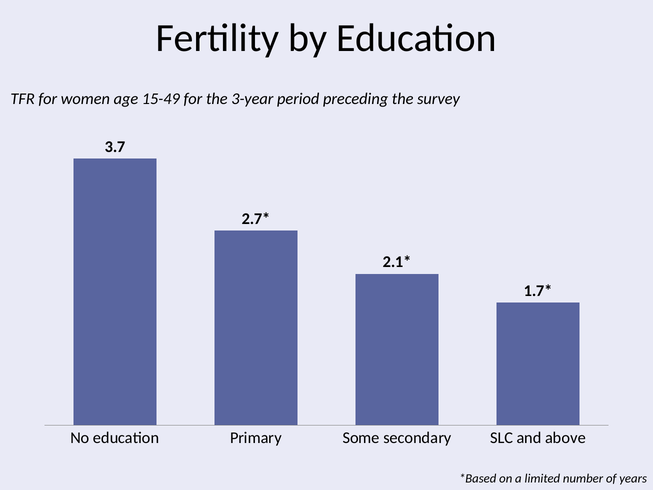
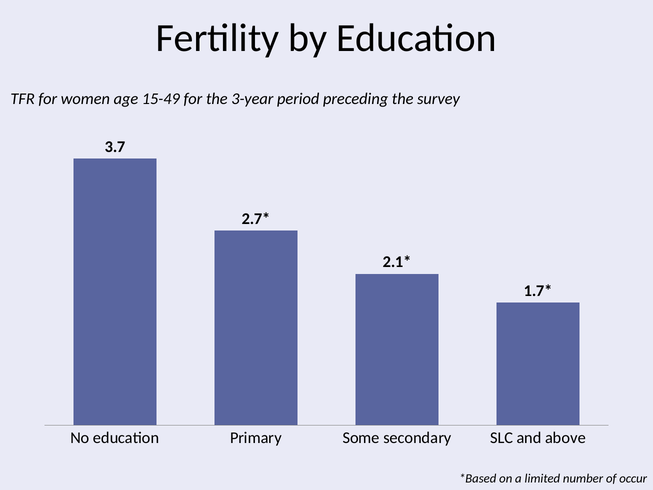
years: years -> occur
